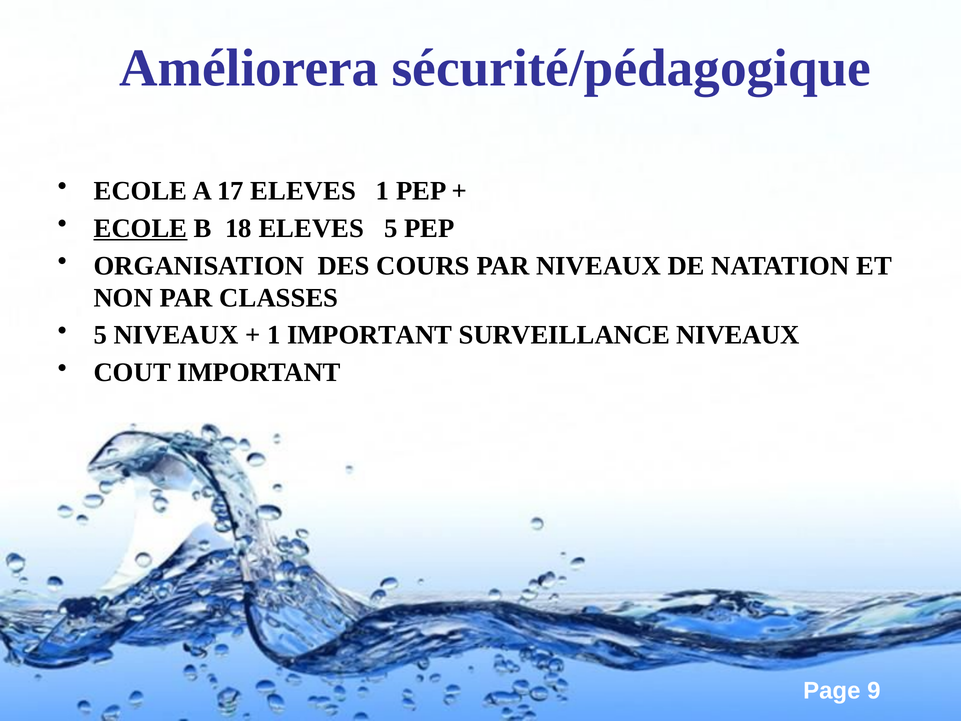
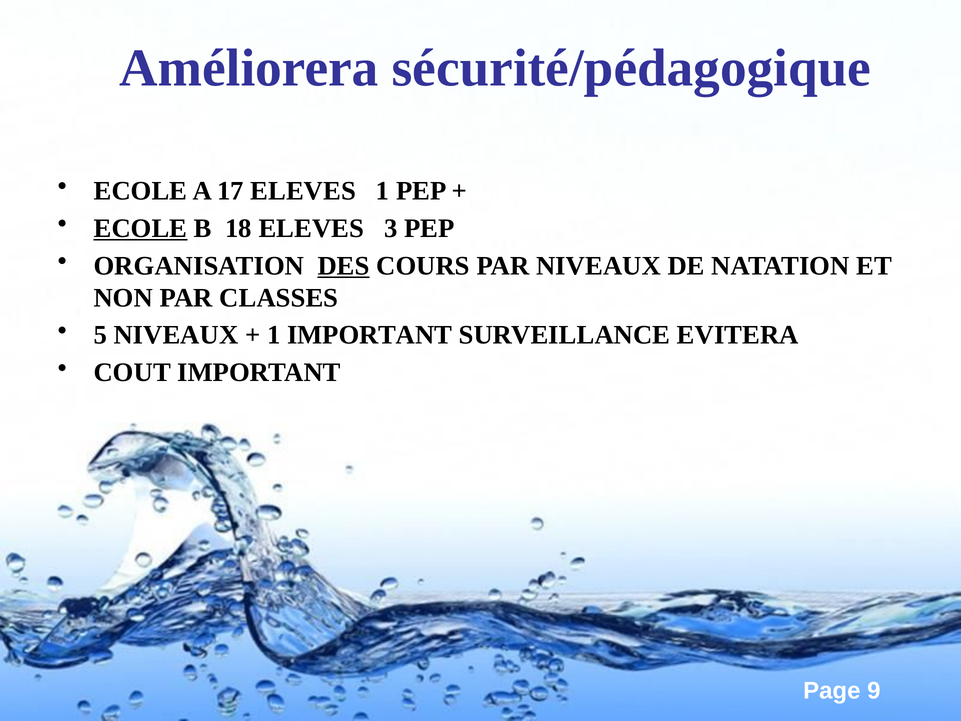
ELEVES 5: 5 -> 3
DES underline: none -> present
SURVEILLANCE NIVEAUX: NIVEAUX -> EVITERA
